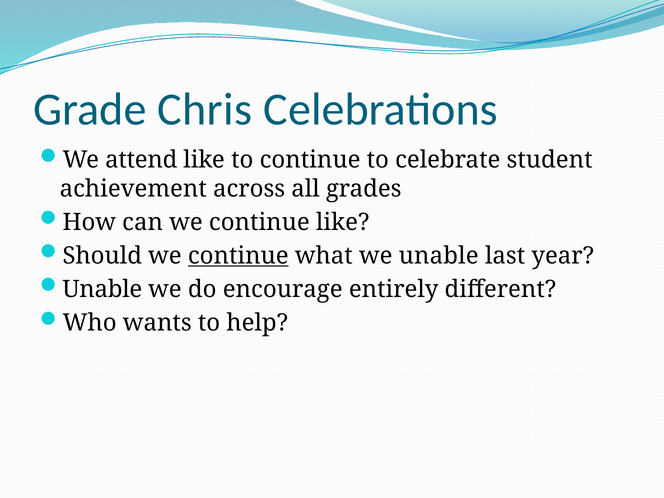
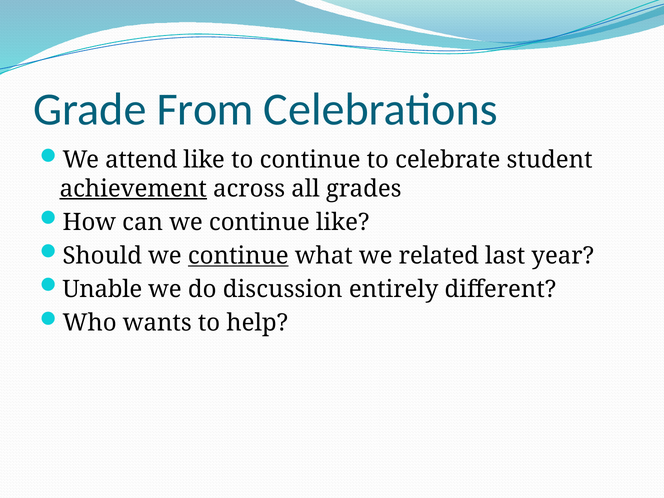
Chris: Chris -> From
achievement underline: none -> present
we unable: unable -> related
encourage: encourage -> discussion
